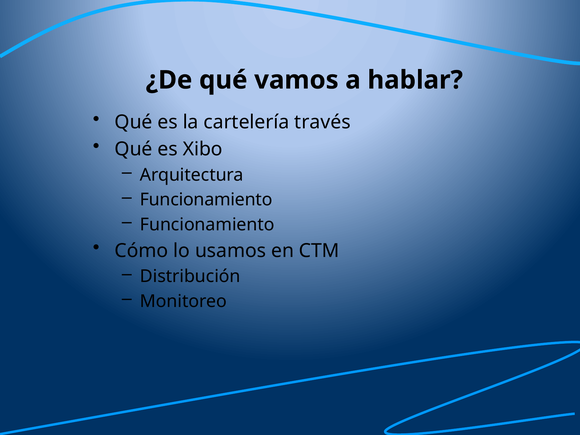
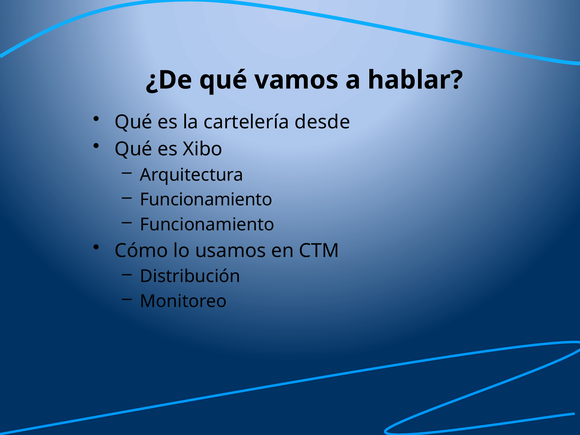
través: través -> desde
